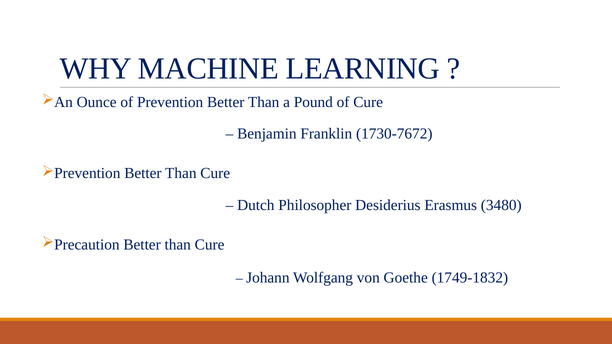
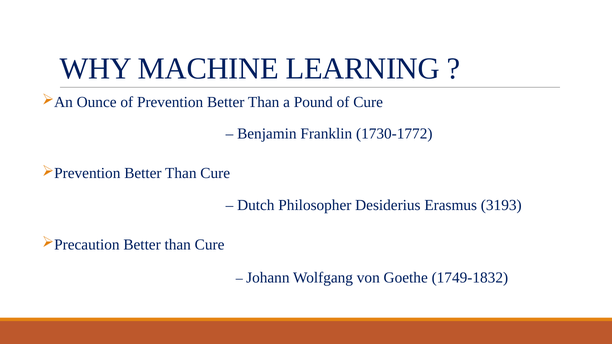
1730-7672: 1730-7672 -> 1730-1772
3480: 3480 -> 3193
